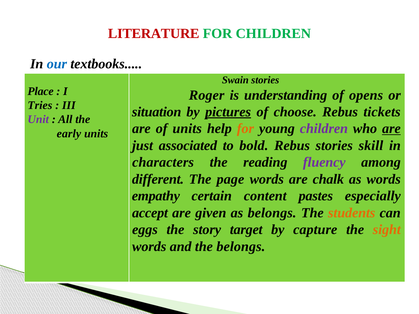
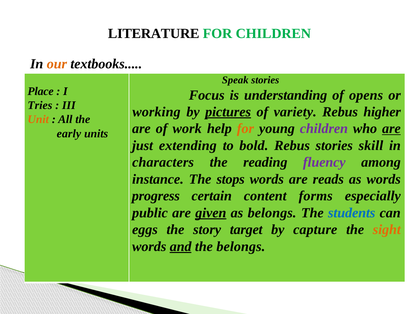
LITERATURE colour: red -> black
our colour: blue -> orange
Swain: Swain -> Speak
Roger: Roger -> Focus
situation: situation -> working
choose: choose -> variety
tickets: tickets -> higher
Unit colour: purple -> orange
of units: units -> work
associated: associated -> extending
different: different -> instance
page: page -> stops
chalk: chalk -> reads
empathy: empathy -> progress
pastes: pastes -> forms
accept: accept -> public
given underline: none -> present
students colour: orange -> blue
and underline: none -> present
